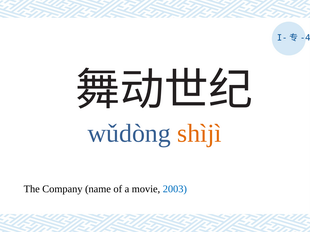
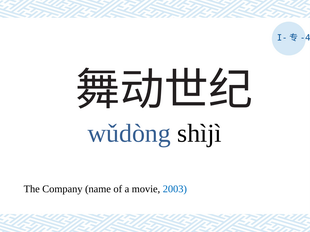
shìjì colour: orange -> black
